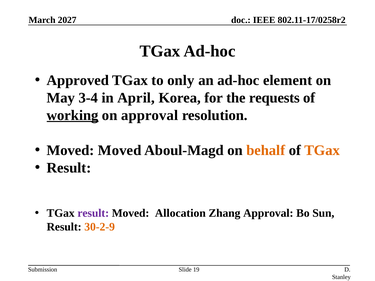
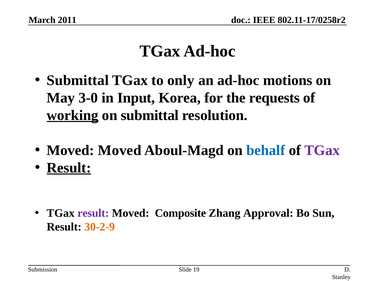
2027: 2027 -> 2011
Approved at (78, 80): Approved -> Submittal
element: element -> motions
3-4: 3-4 -> 3-0
April: April -> Input
on approval: approval -> submittal
behalf colour: orange -> blue
TGax at (322, 150) colour: orange -> purple
Result at (69, 168) underline: none -> present
Allocation: Allocation -> Composite
